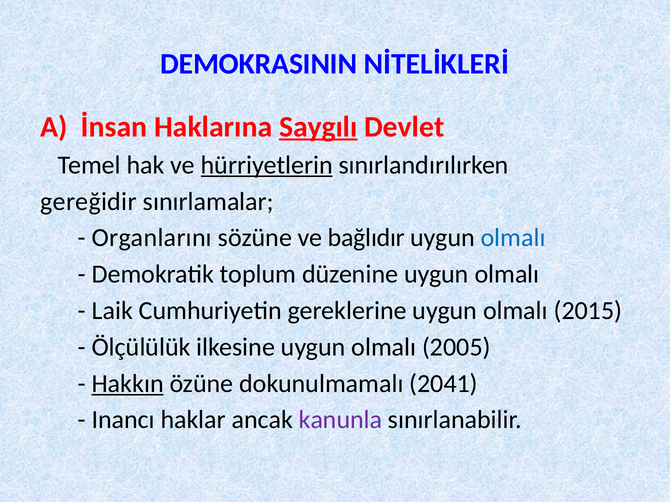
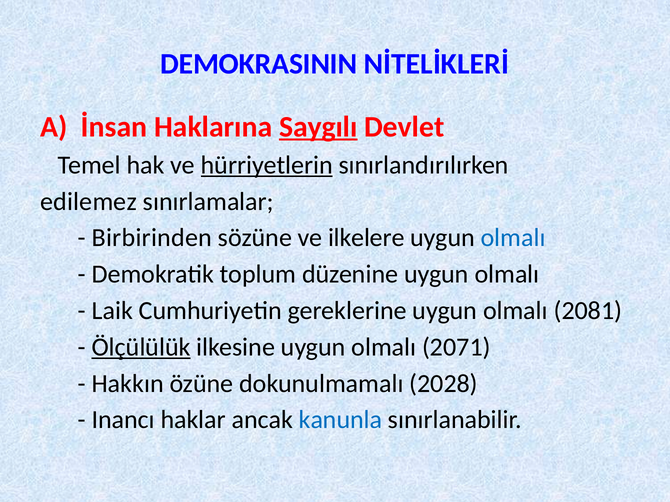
gereğidir: gereğidir -> edilemez
Organlarını: Organlarını -> Birbirinden
bağlıdır: bağlıdır -> ilkelere
2015: 2015 -> 2081
Ölçülülük underline: none -> present
2005: 2005 -> 2071
Hakkın underline: present -> none
2041: 2041 -> 2028
kanunla colour: purple -> blue
